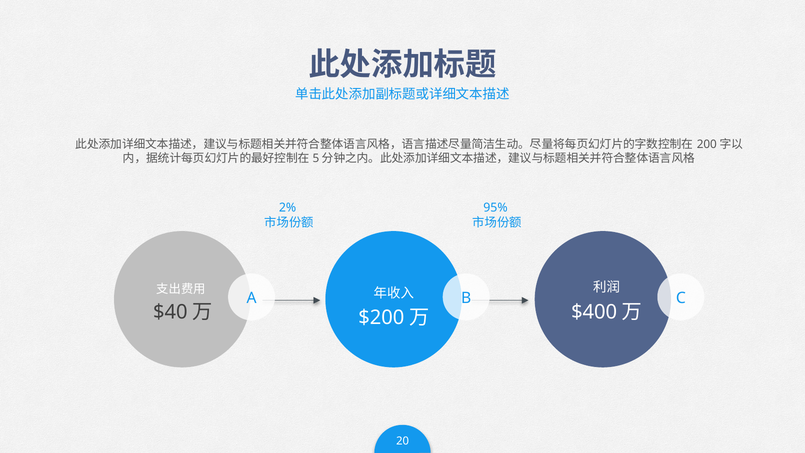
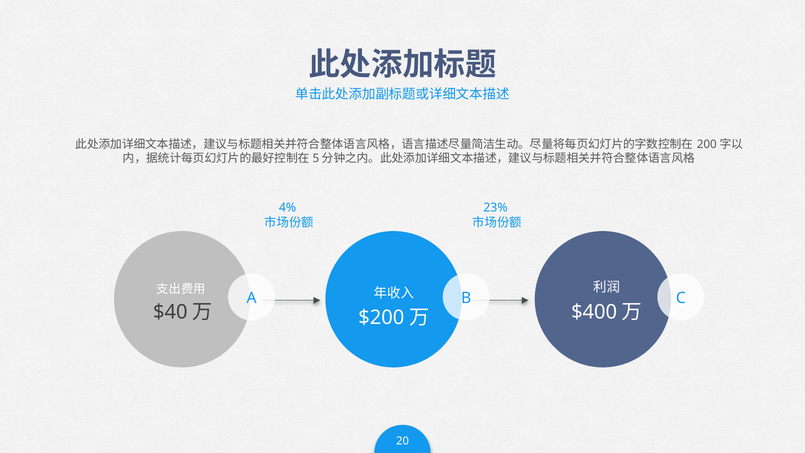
2%: 2% -> 4%
95%: 95% -> 23%
